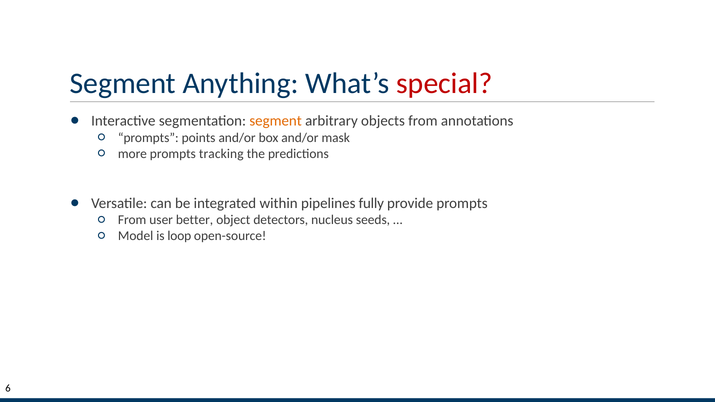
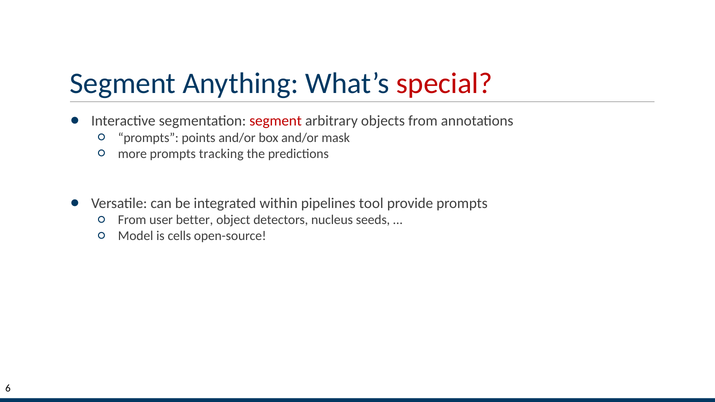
segment at (276, 121) colour: orange -> red
fully: fully -> tool
loop: loop -> cells
